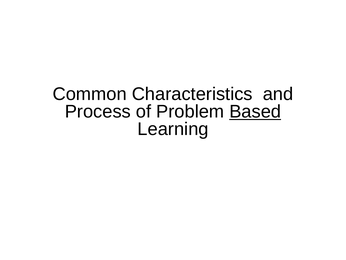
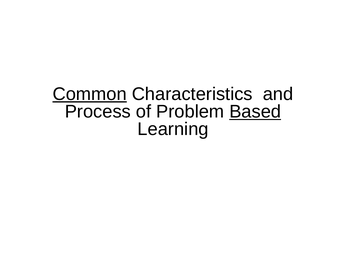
Common underline: none -> present
